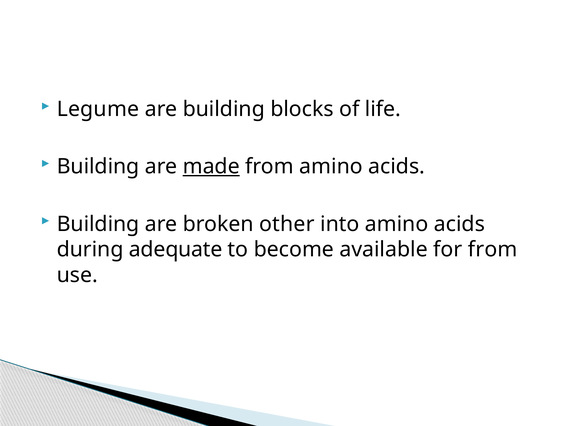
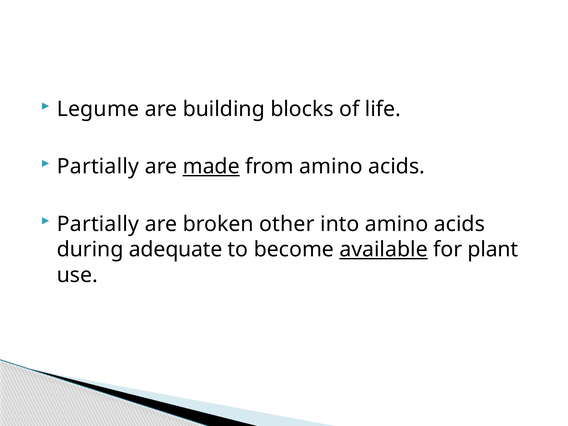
Building at (98, 167): Building -> Partially
Building at (98, 224): Building -> Partially
available underline: none -> present
for from: from -> plant
